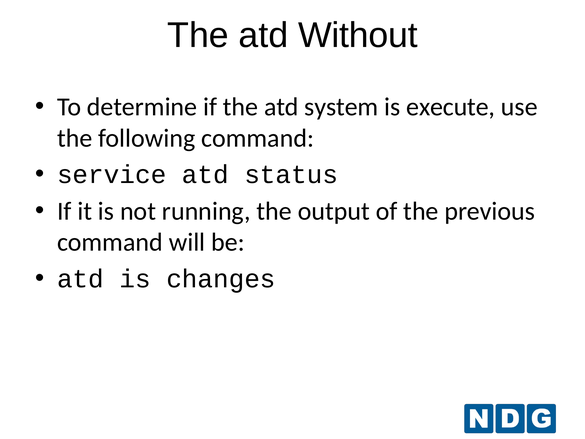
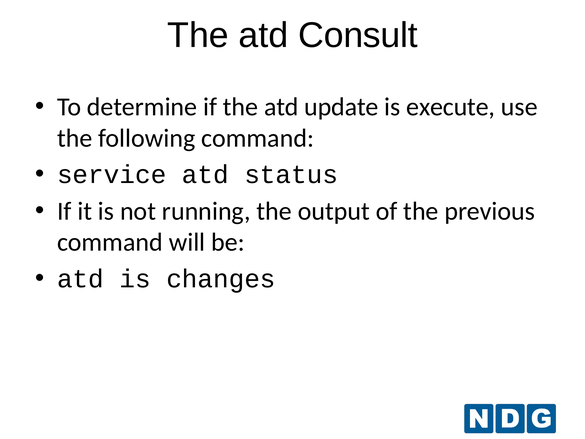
Without: Without -> Consult
system: system -> update
